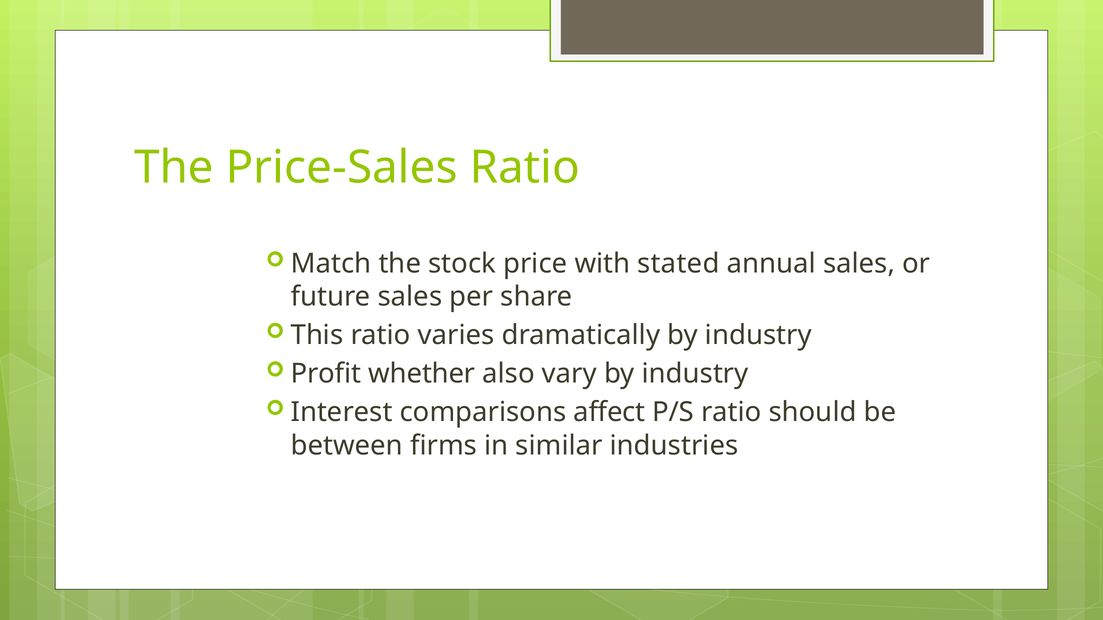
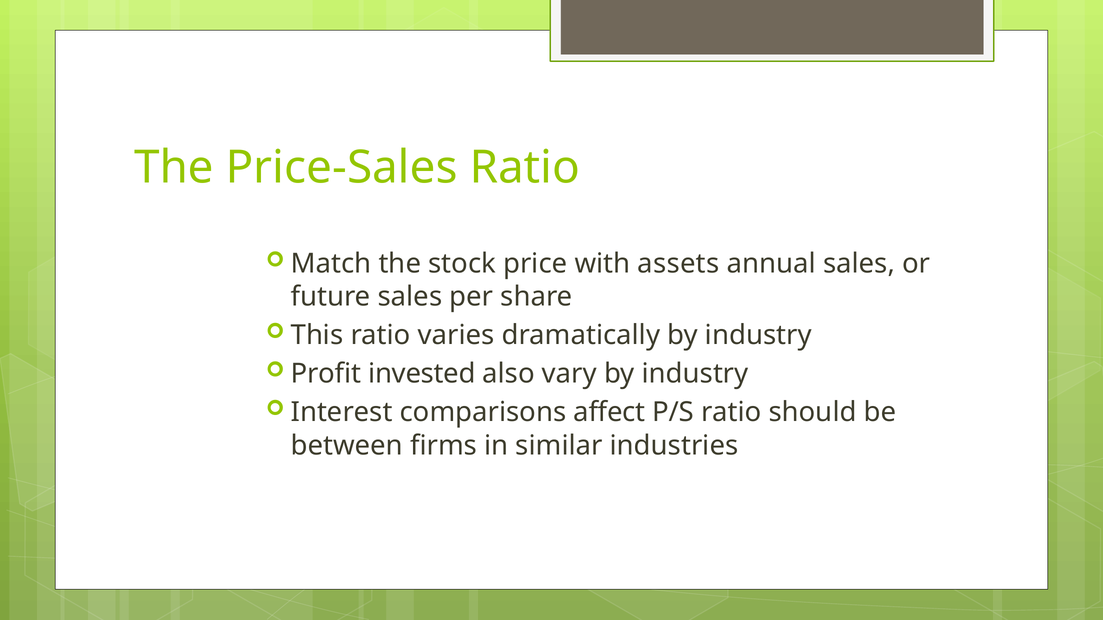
stated: stated -> assets
whether: whether -> invested
